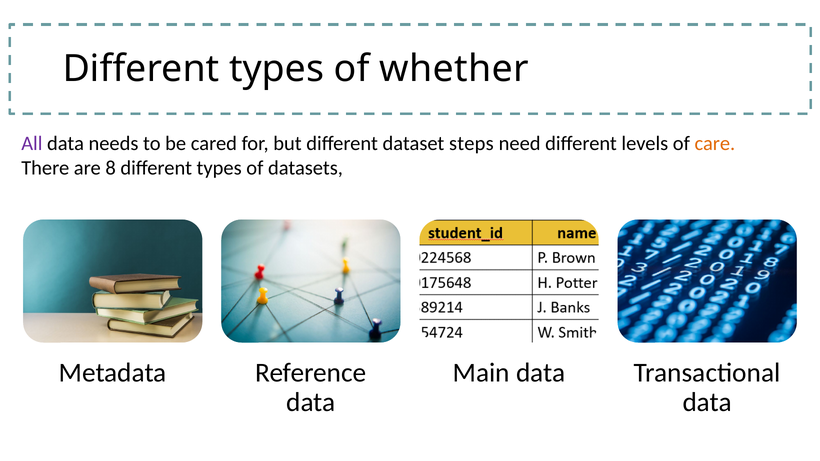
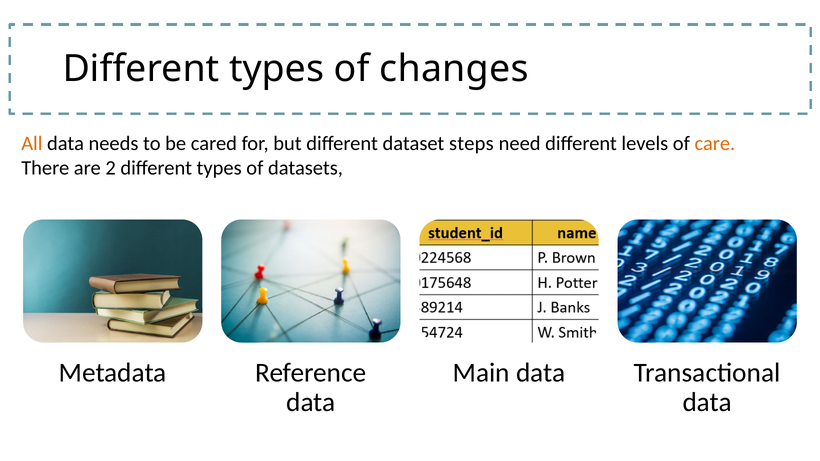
whether: whether -> changes
All colour: purple -> orange
8: 8 -> 2
